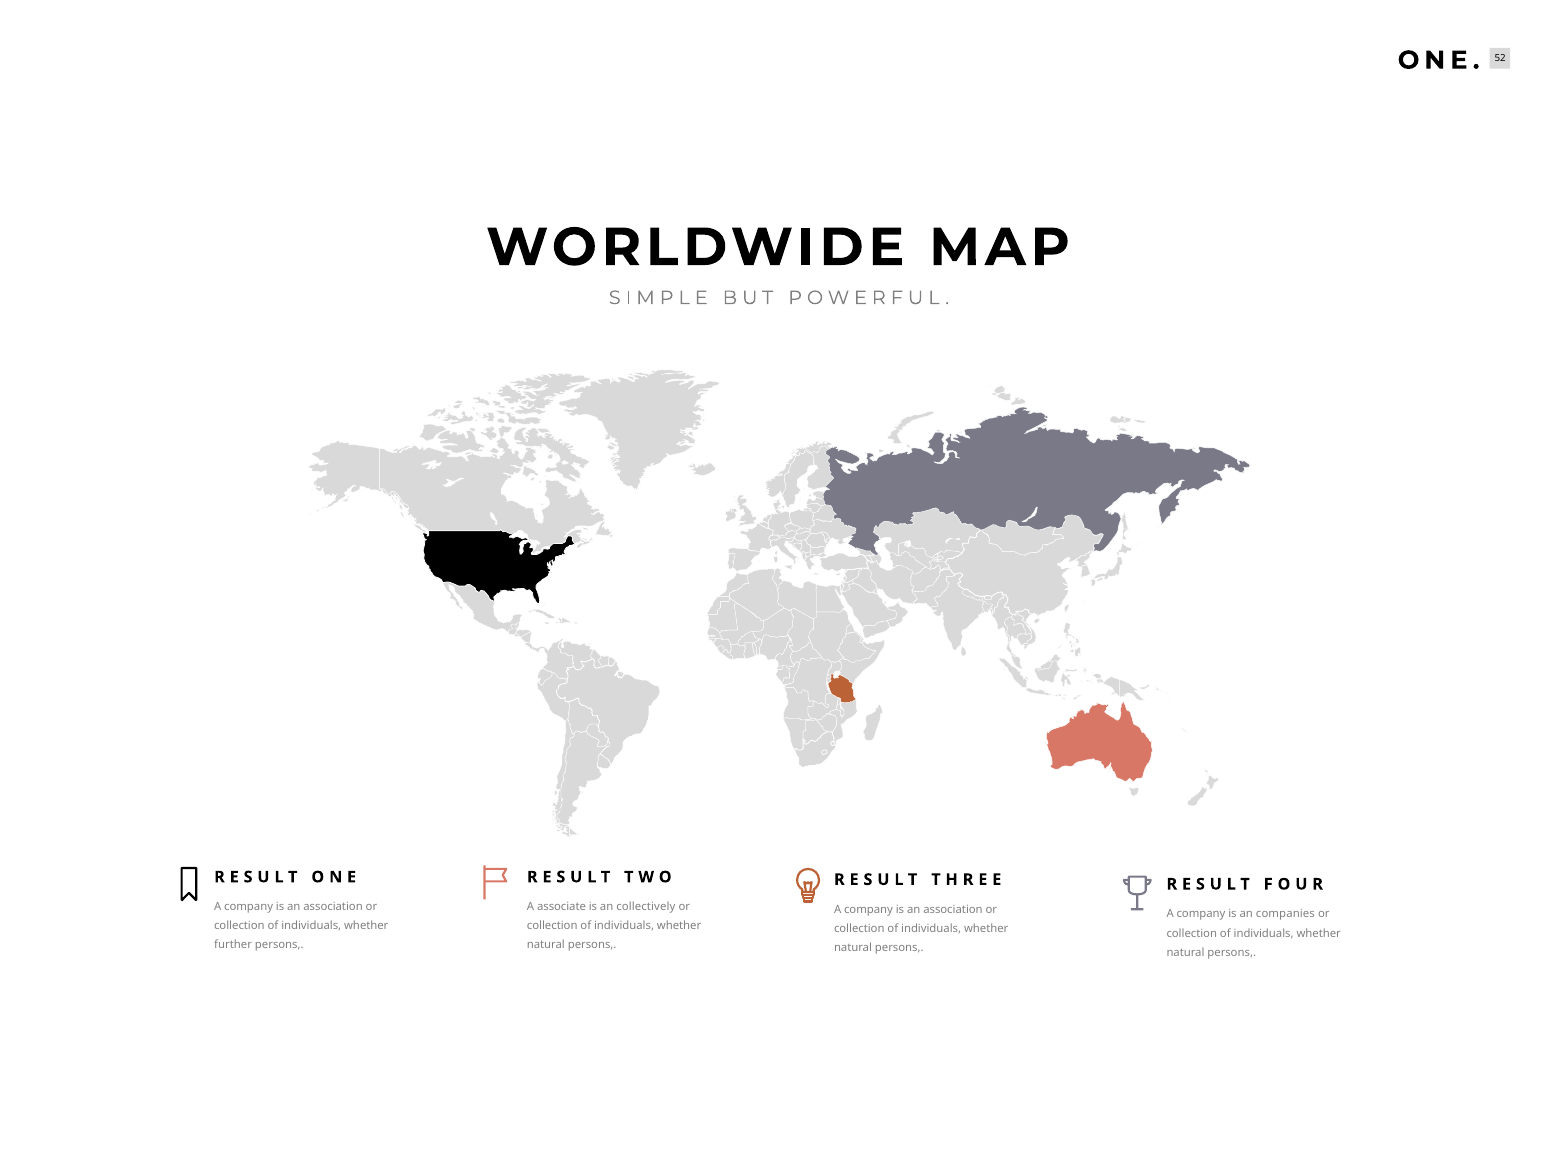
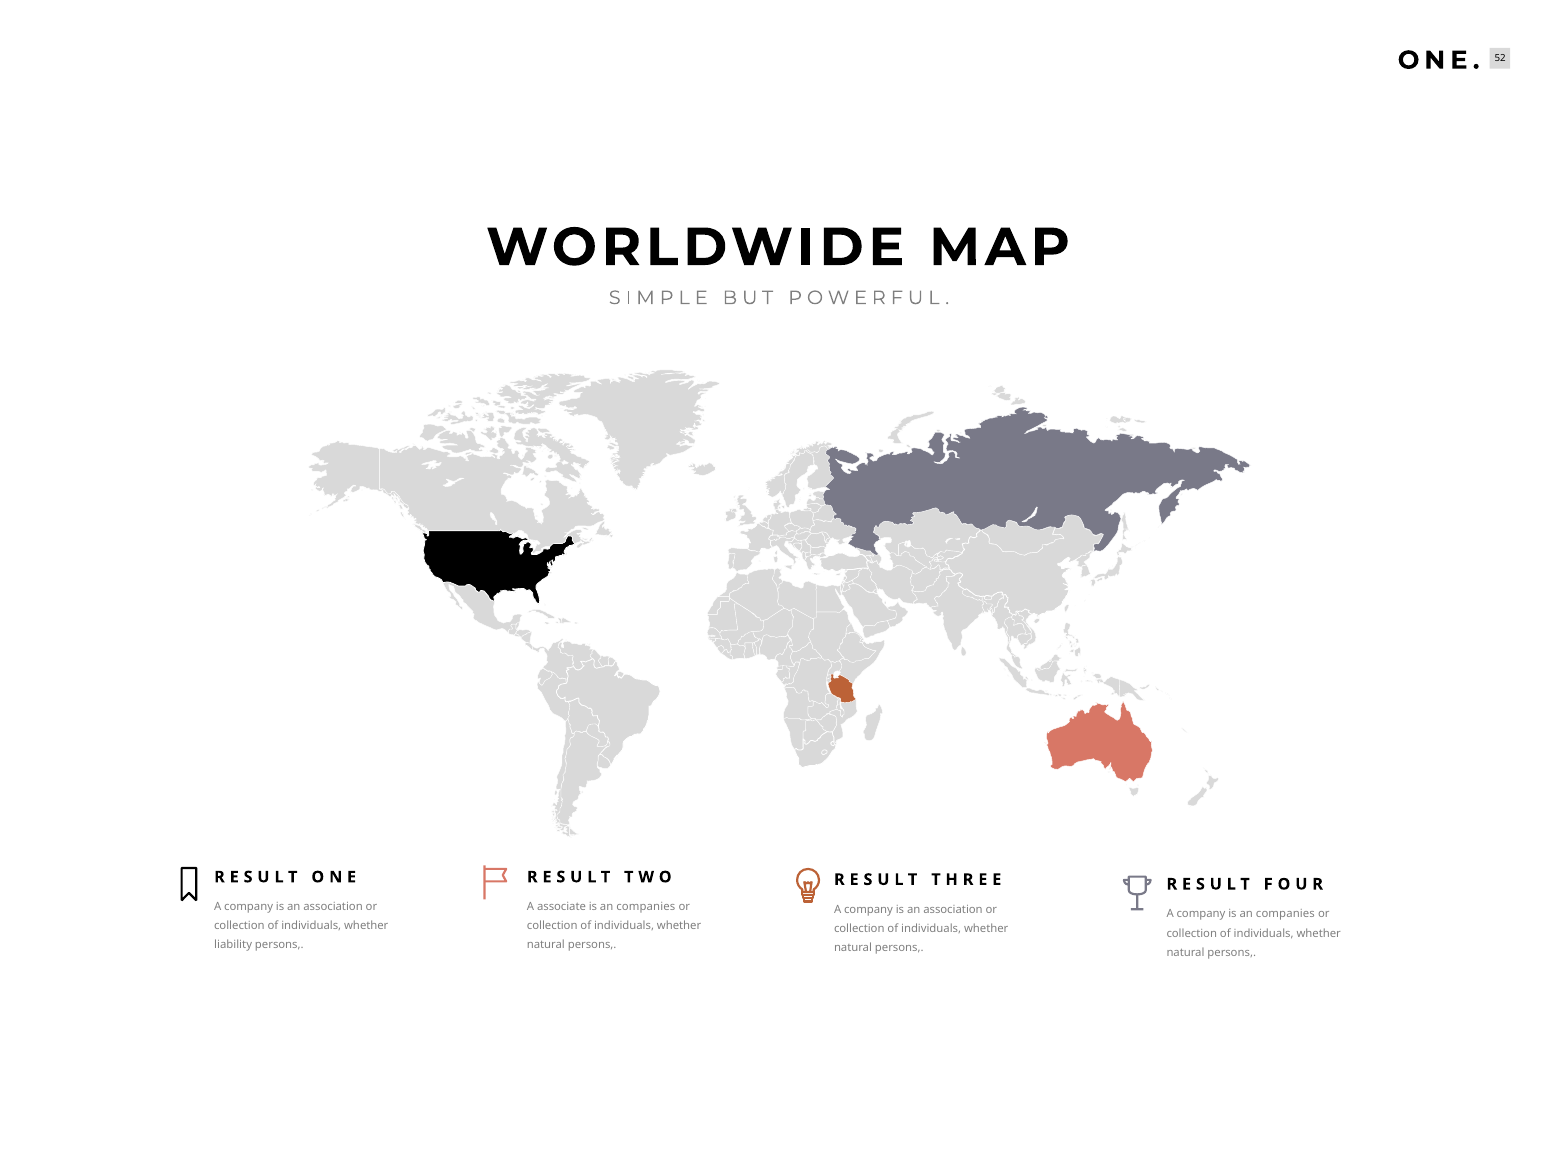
collectively at (646, 907): collectively -> companies
further: further -> liability
